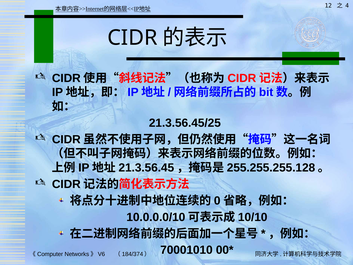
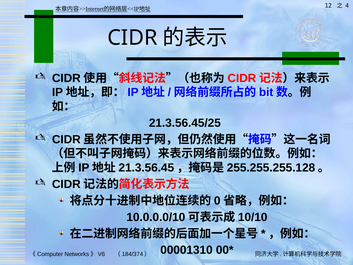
70001010: 70001010 -> 00001310
